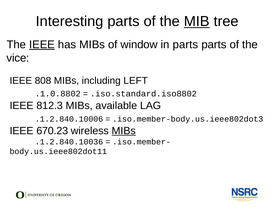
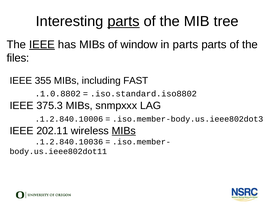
parts at (123, 21) underline: none -> present
MIB underline: present -> none
vice: vice -> files
808: 808 -> 355
LEFT: LEFT -> FAST
812.3: 812.3 -> 375.3
available: available -> snmpxxx
670.23: 670.23 -> 202.11
